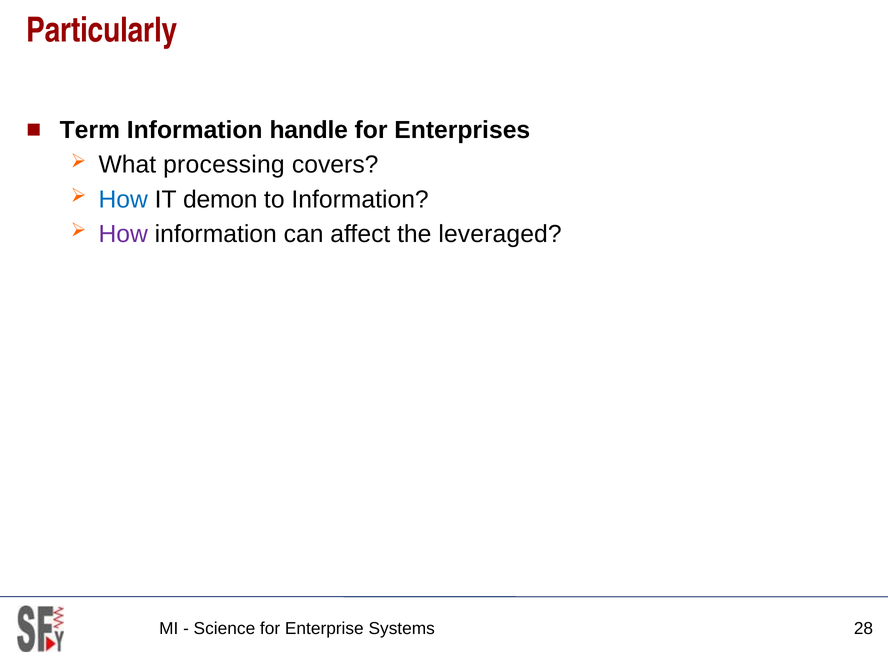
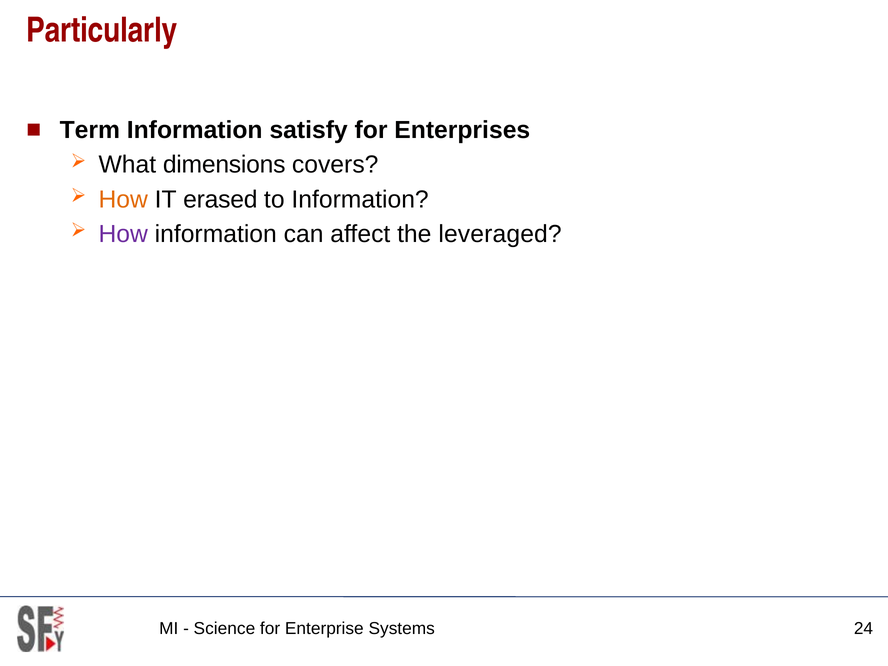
handle: handle -> satisfy
processing: processing -> dimensions
How at (123, 199) colour: blue -> orange
demon: demon -> erased
28: 28 -> 24
